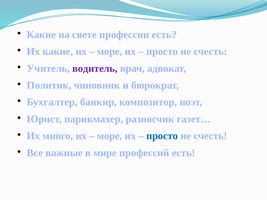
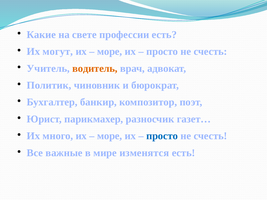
Их какие: какие -> могут
водитель colour: purple -> orange
профессий: профессий -> изменятся
